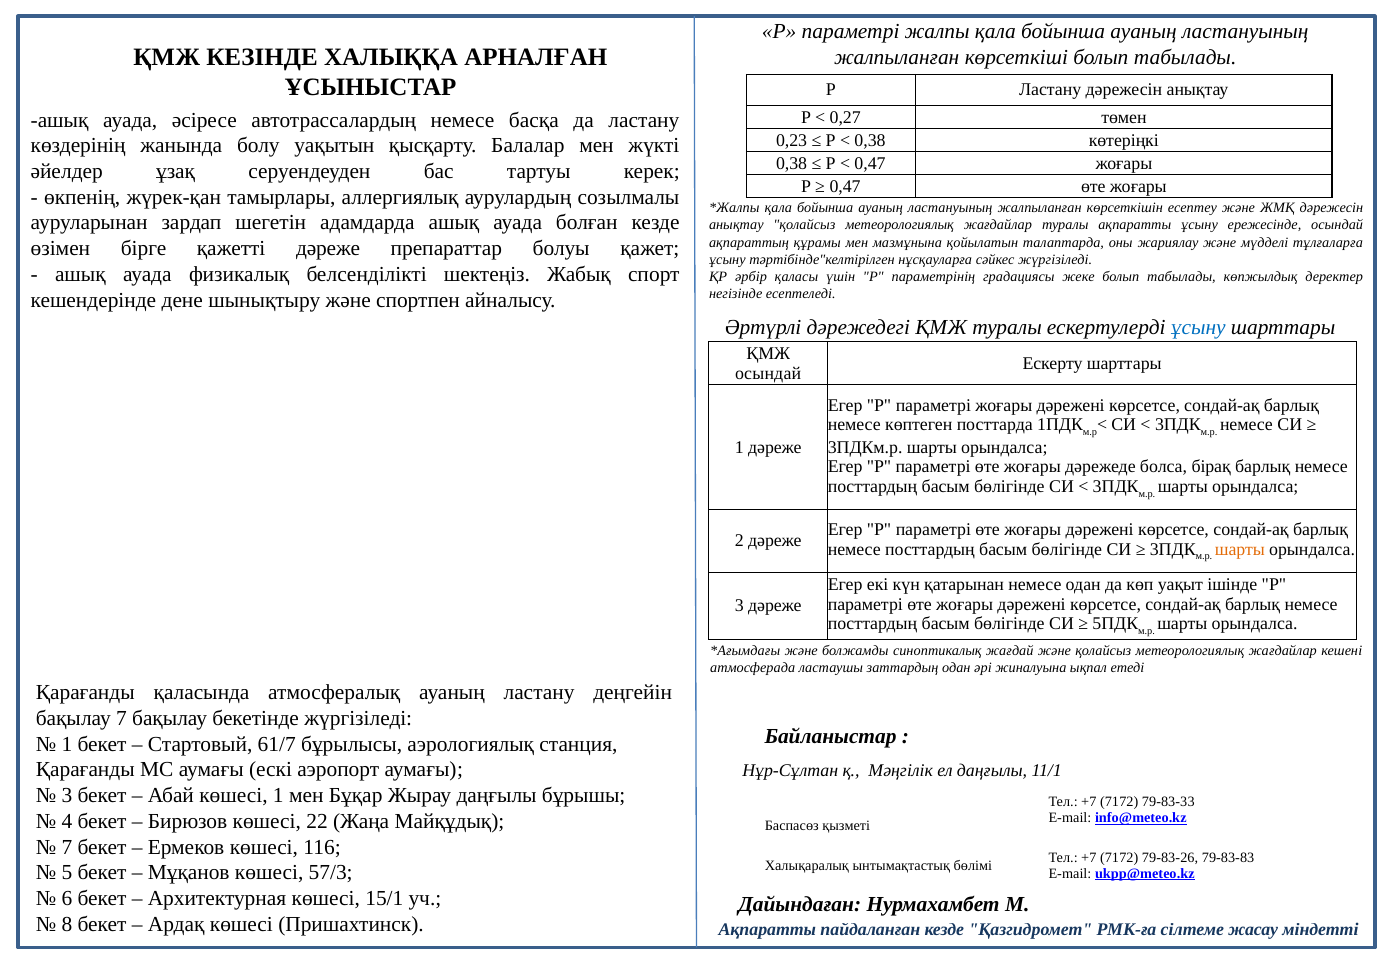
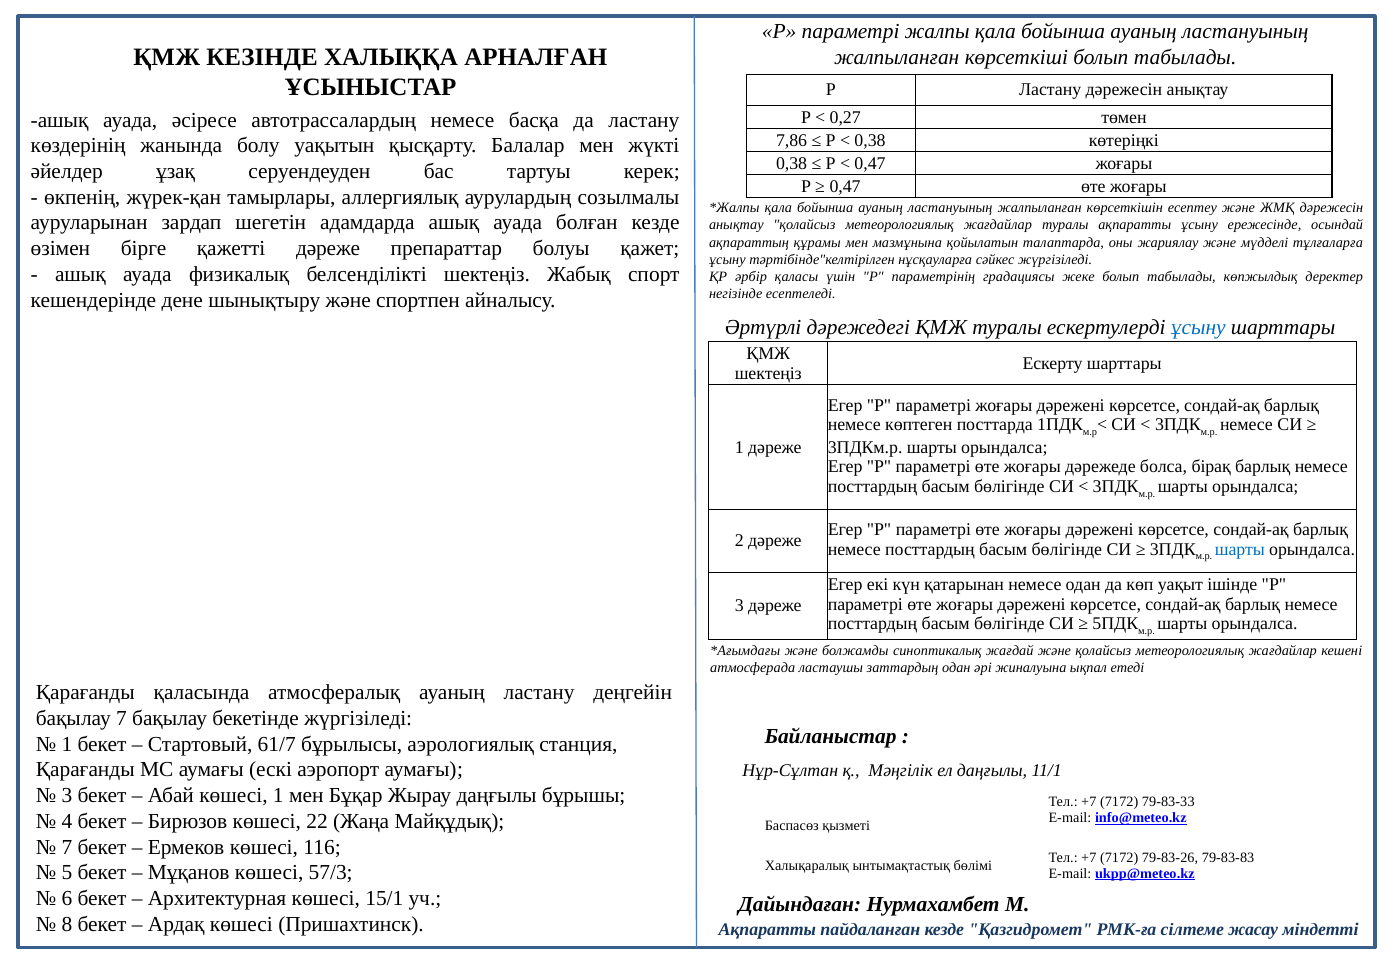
0,23: 0,23 -> 7,86
осындай at (768, 373): осындай -> шектеңіз
шарты at (1240, 550) colour: orange -> blue
